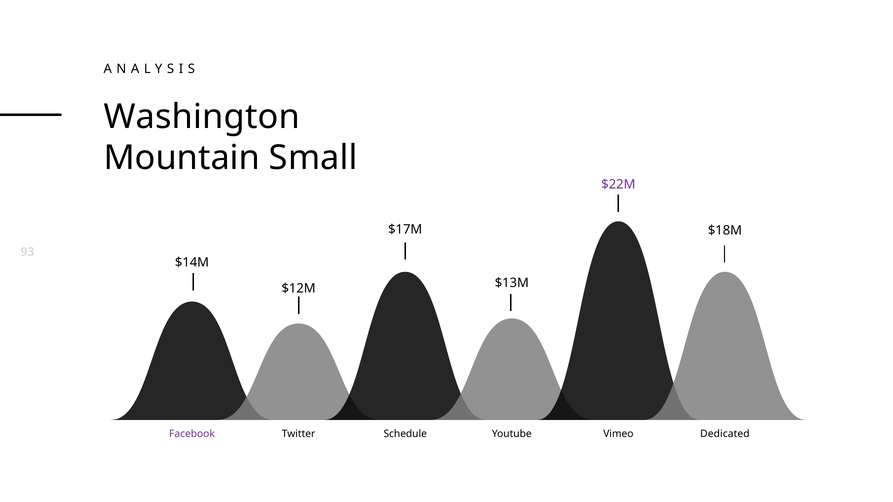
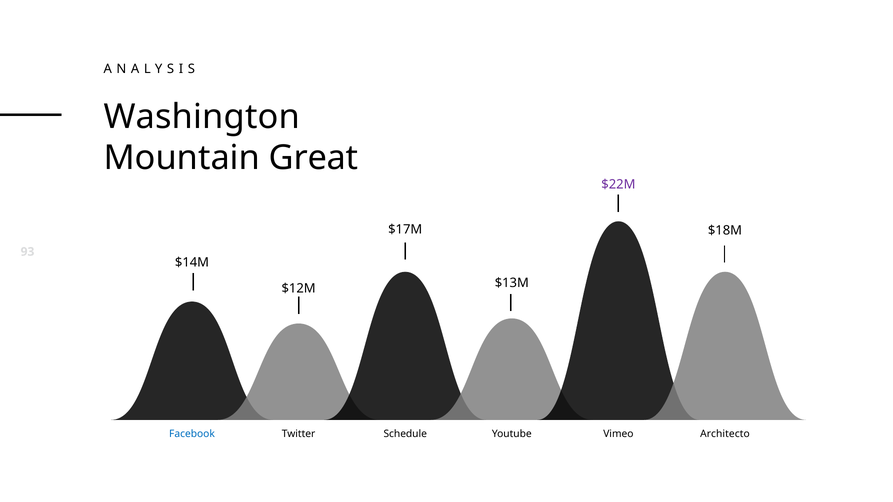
Small: Small -> Great
Facebook colour: purple -> blue
Dedicated: Dedicated -> Architecto
